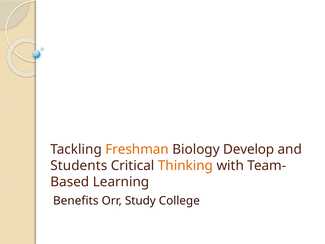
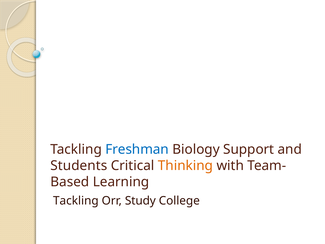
Freshman colour: orange -> blue
Develop: Develop -> Support
Benefits at (76, 200): Benefits -> Tackling
